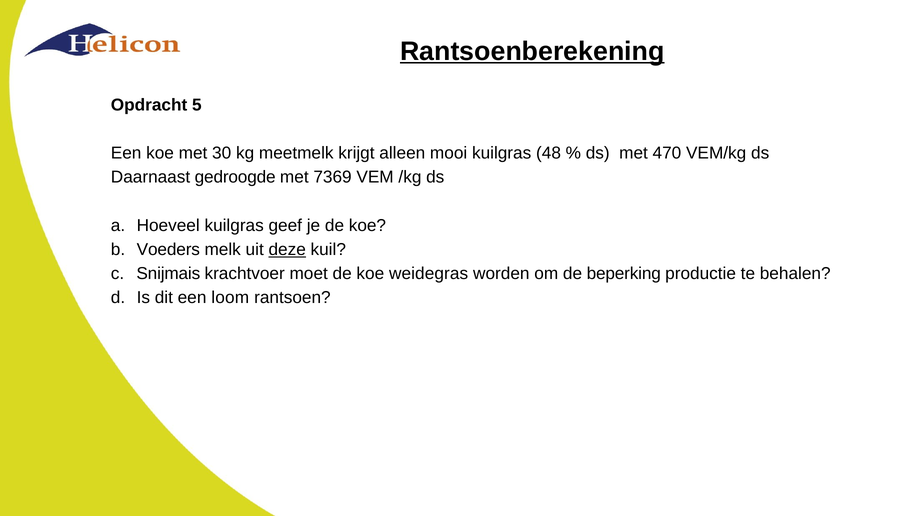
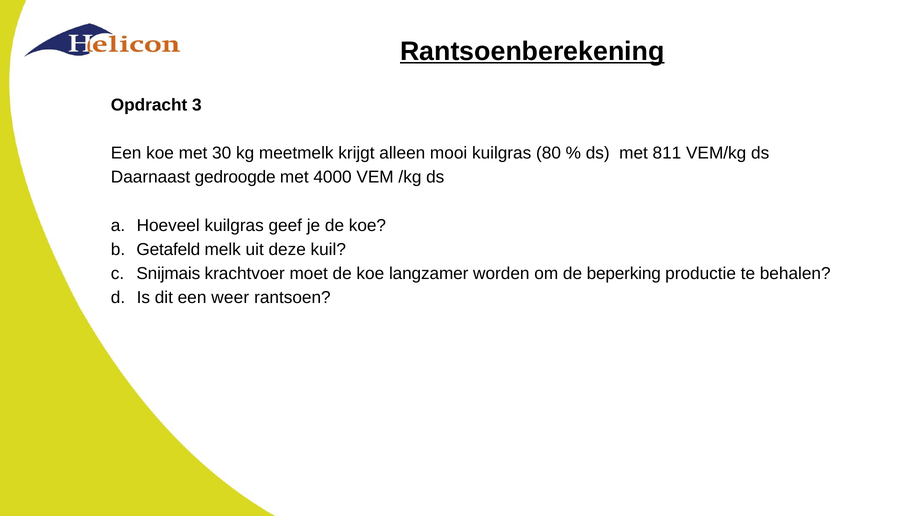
5: 5 -> 3
48: 48 -> 80
470: 470 -> 811
7369: 7369 -> 4000
Voeders: Voeders -> Getafeld
deze underline: present -> none
weidegras: weidegras -> langzamer
loom: loom -> weer
